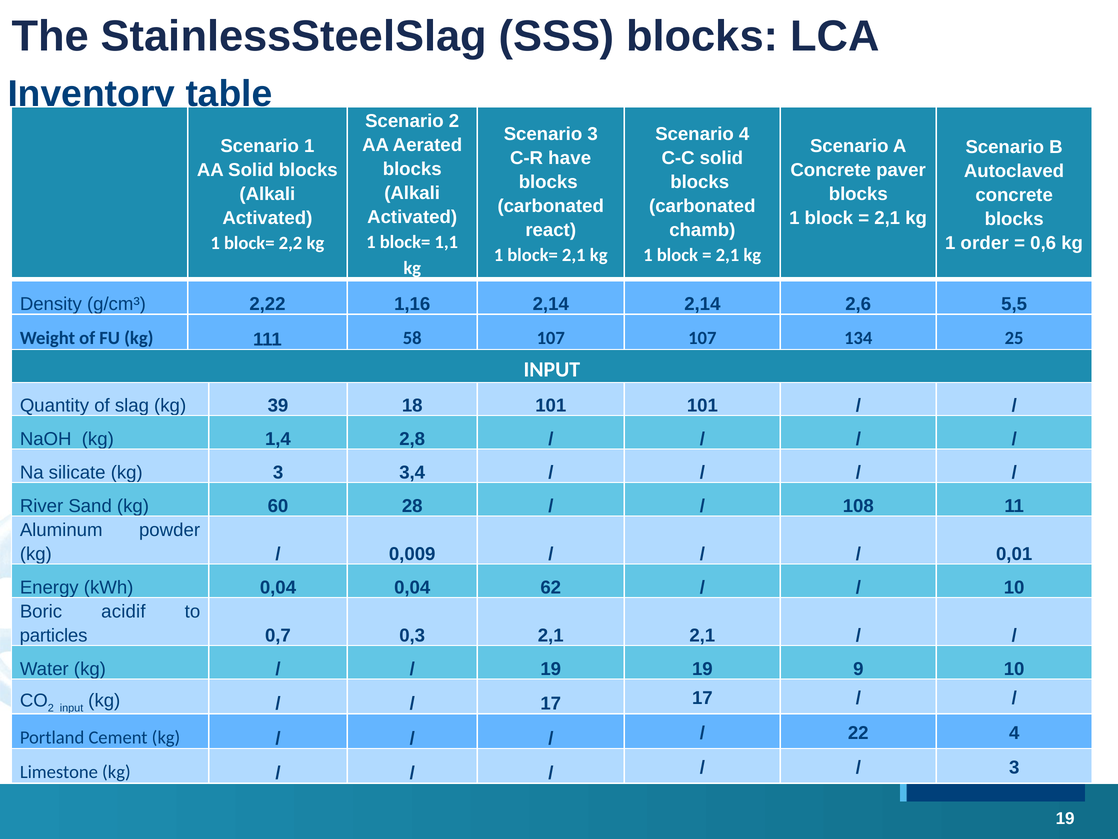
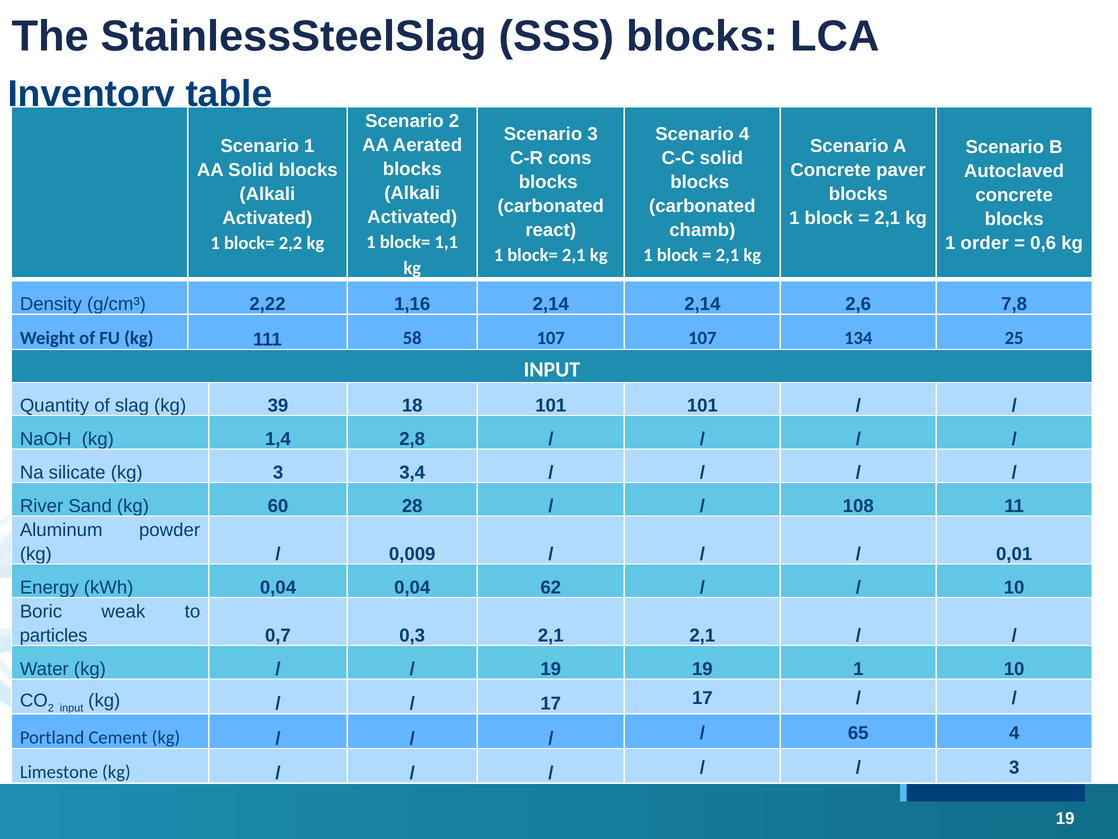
have: have -> cons
5,5: 5,5 -> 7,8
acidif: acidif -> weak
19 9: 9 -> 1
22: 22 -> 65
